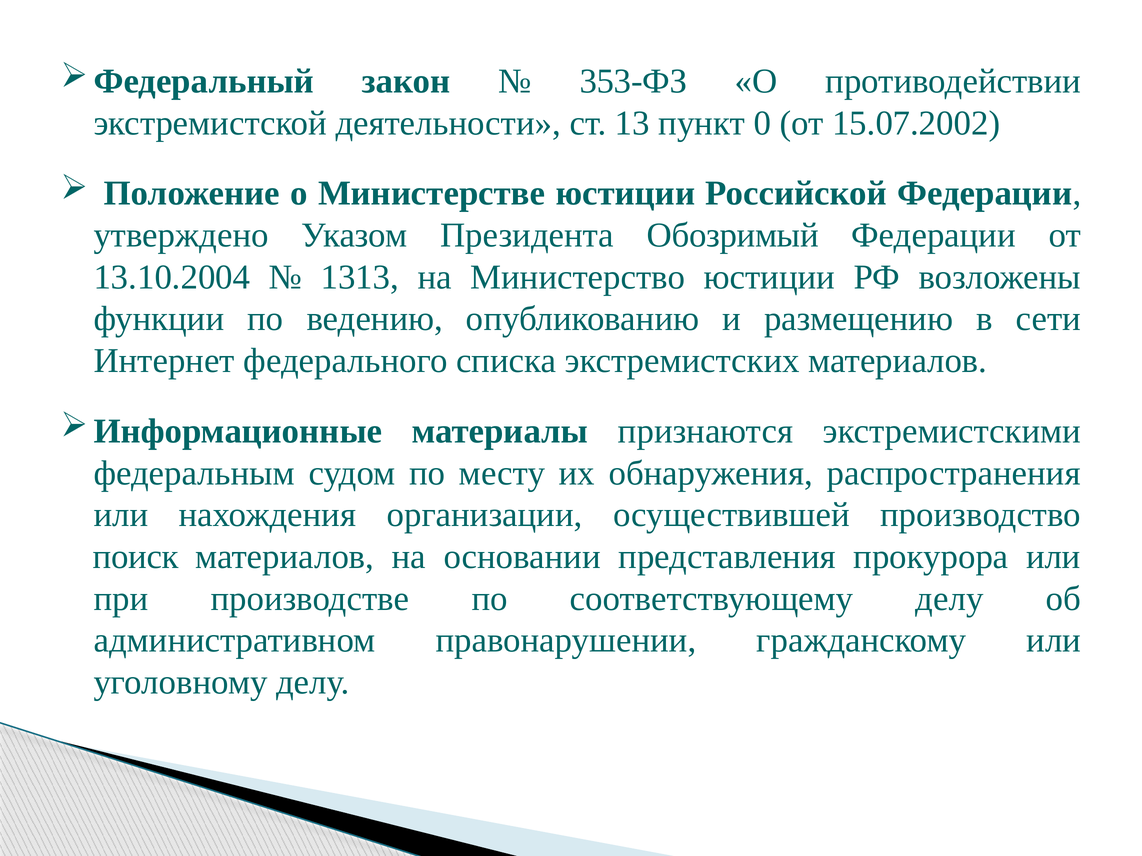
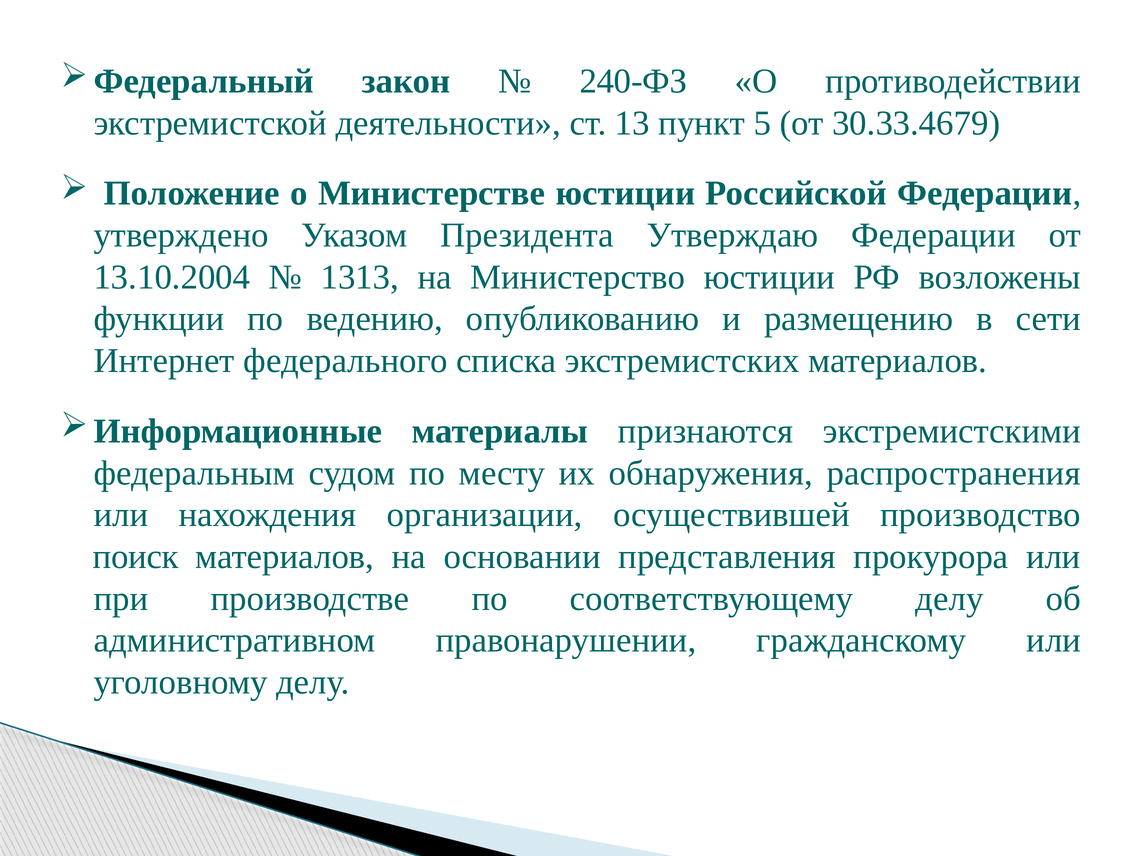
353-ФЗ: 353-ФЗ -> 240-ФЗ
0: 0 -> 5
15.07.2002: 15.07.2002 -> 30.33.4679
Обозримый: Обозримый -> Утверждаю
